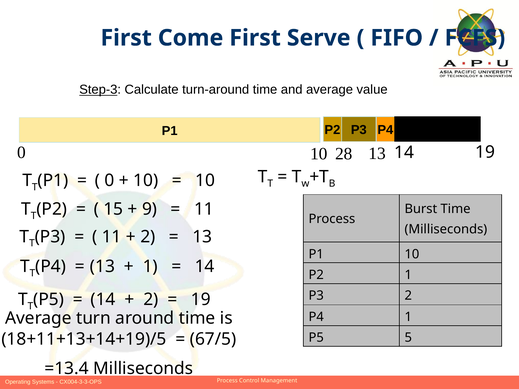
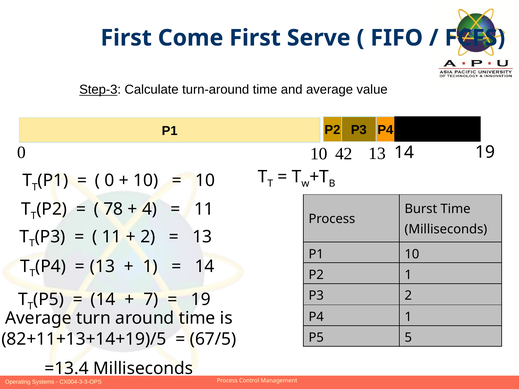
28: 28 -> 42
15: 15 -> 78
9: 9 -> 4
2 at (151, 300): 2 -> 7
18+11+13+14+19)/5: 18+11+13+14+19)/5 -> 82+11+13+14+19)/5
